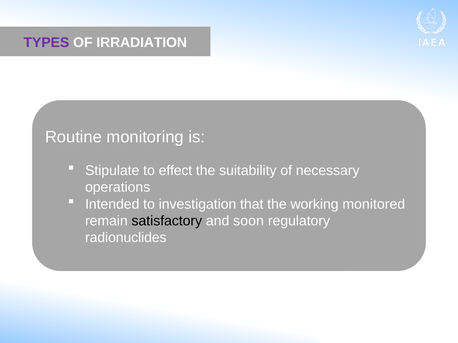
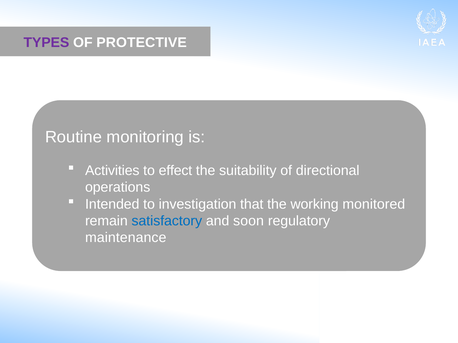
IRRADIATION: IRRADIATION -> PROTECTIVE
Stipulate: Stipulate -> Activities
necessary: necessary -> directional
satisfactory colour: black -> blue
radionuclides: radionuclides -> maintenance
